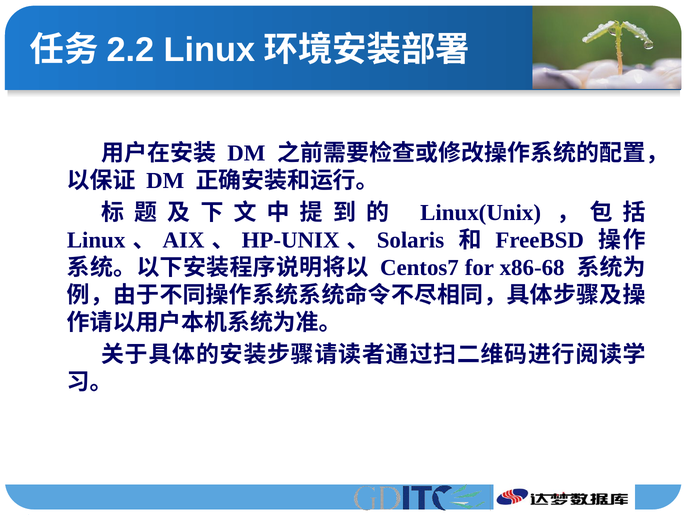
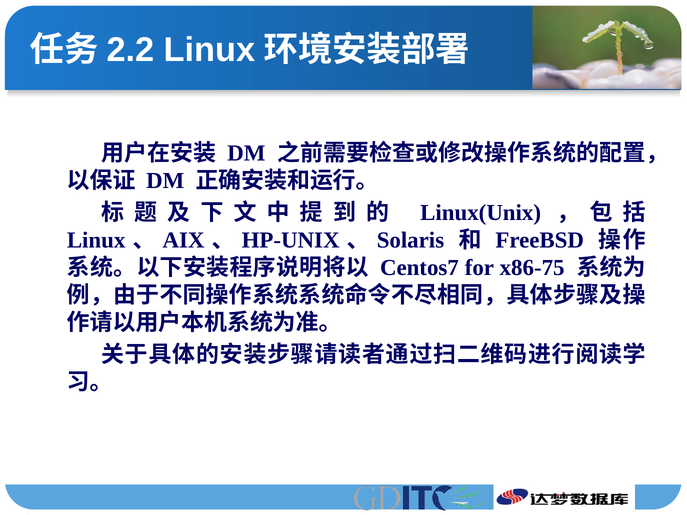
x86-68: x86-68 -> x86-75
